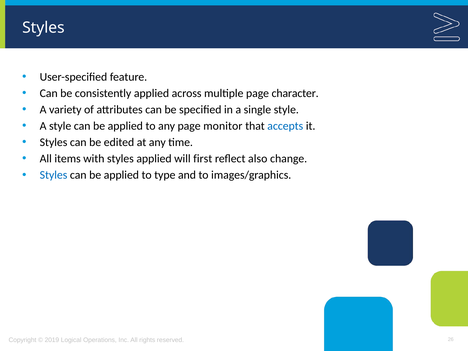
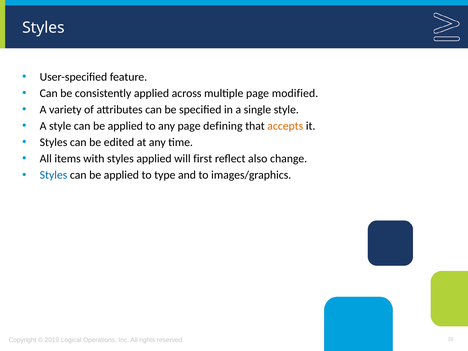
character: character -> modified
monitor: monitor -> defining
accepts colour: blue -> orange
